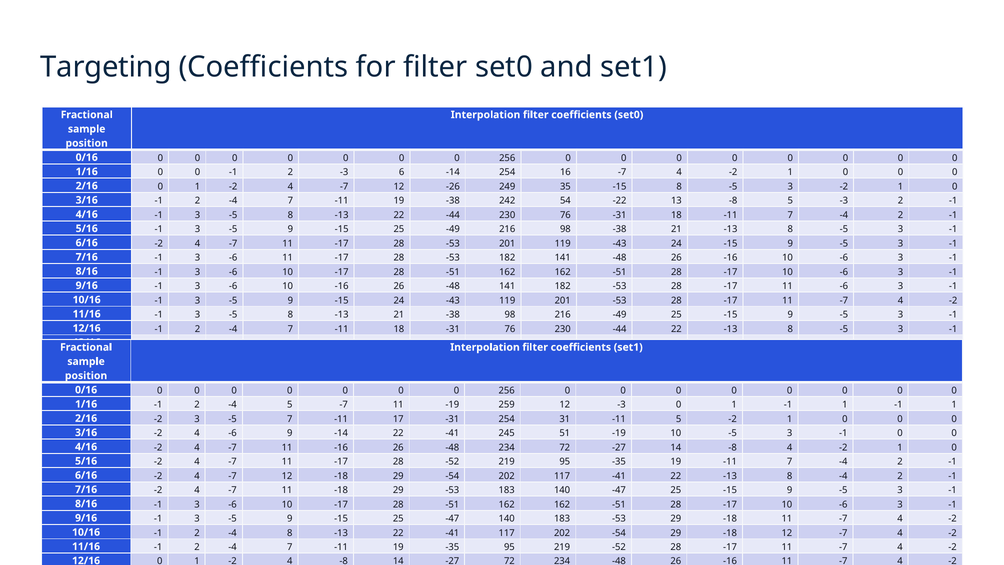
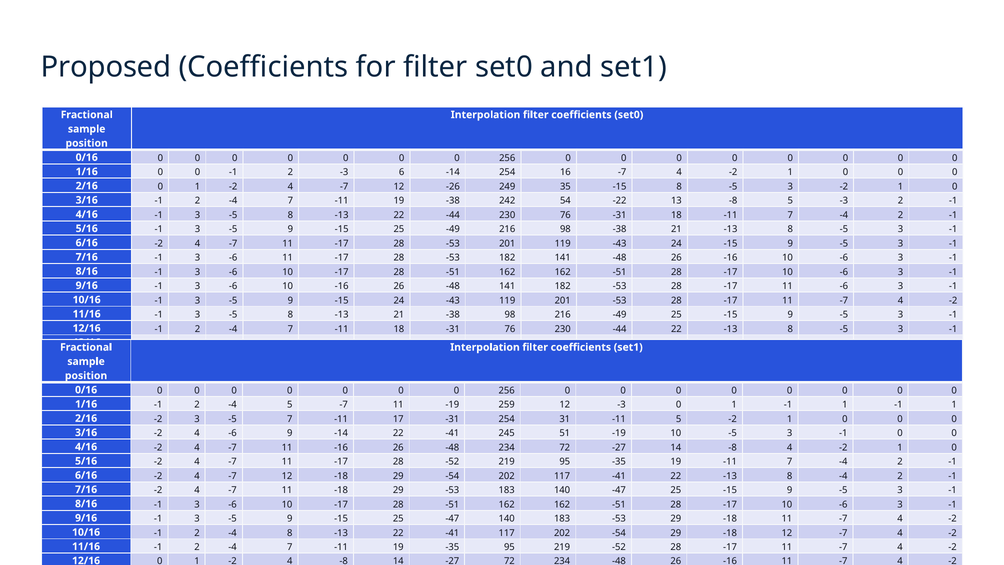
Targeting: Targeting -> Proposed
